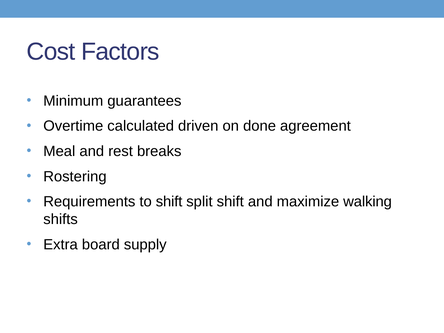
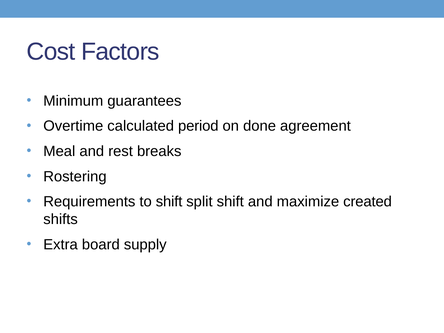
driven: driven -> period
walking: walking -> created
